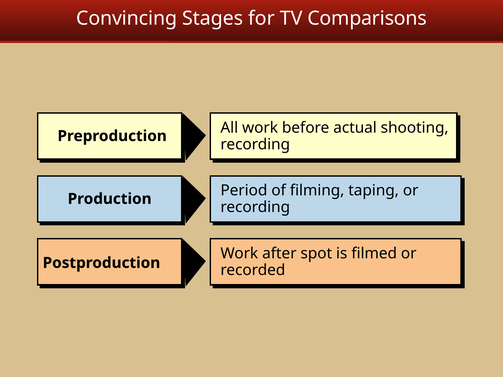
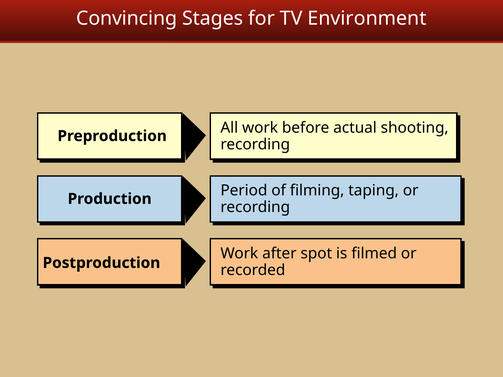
Comparisons: Comparisons -> Environment
